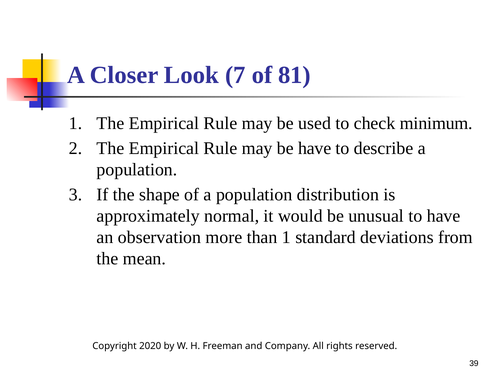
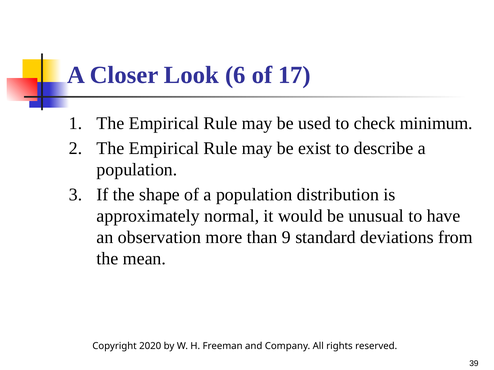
7: 7 -> 6
81: 81 -> 17
be have: have -> exist
than 1: 1 -> 9
